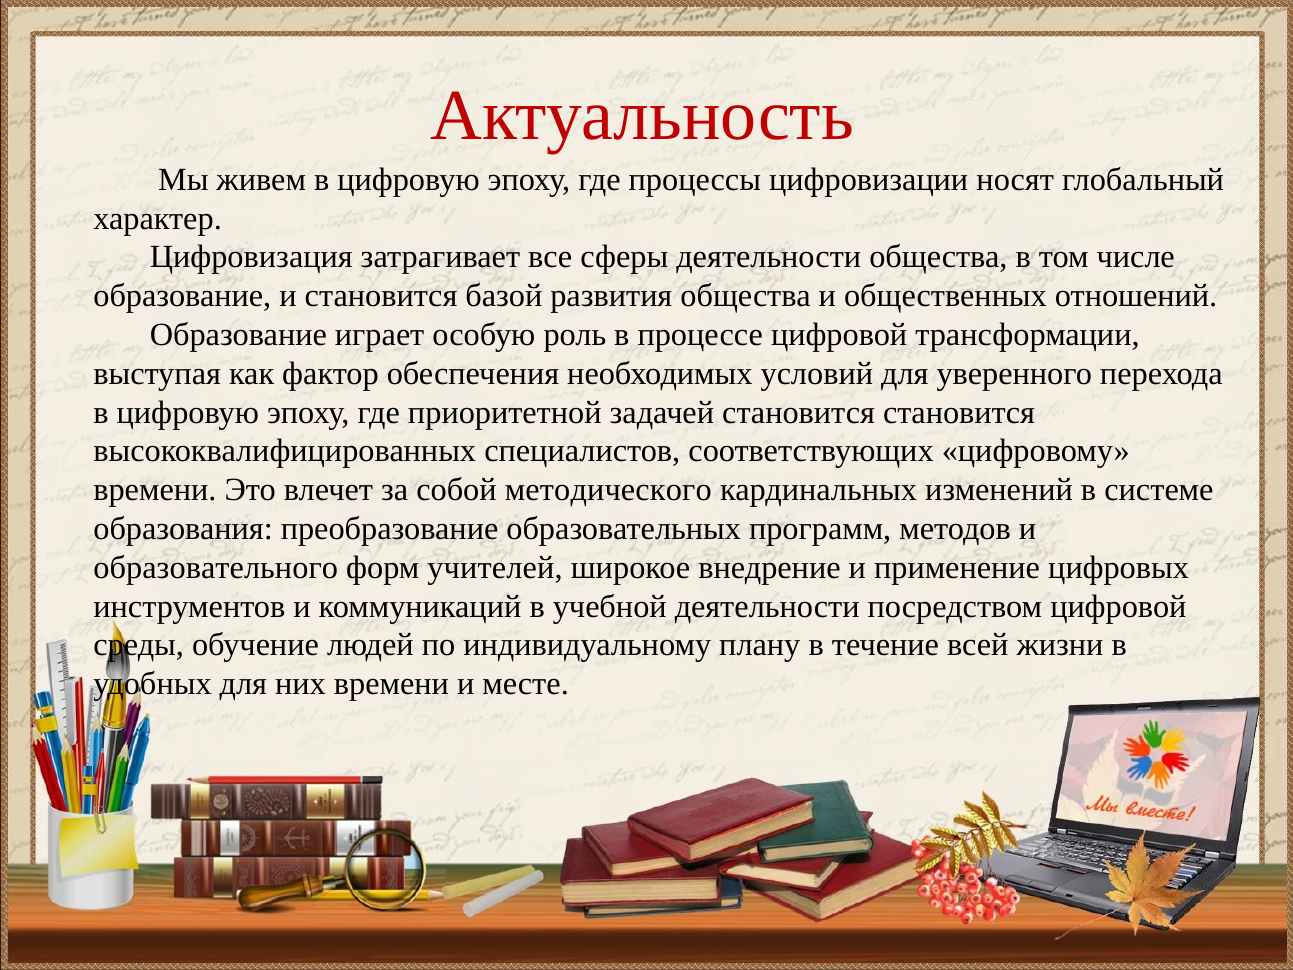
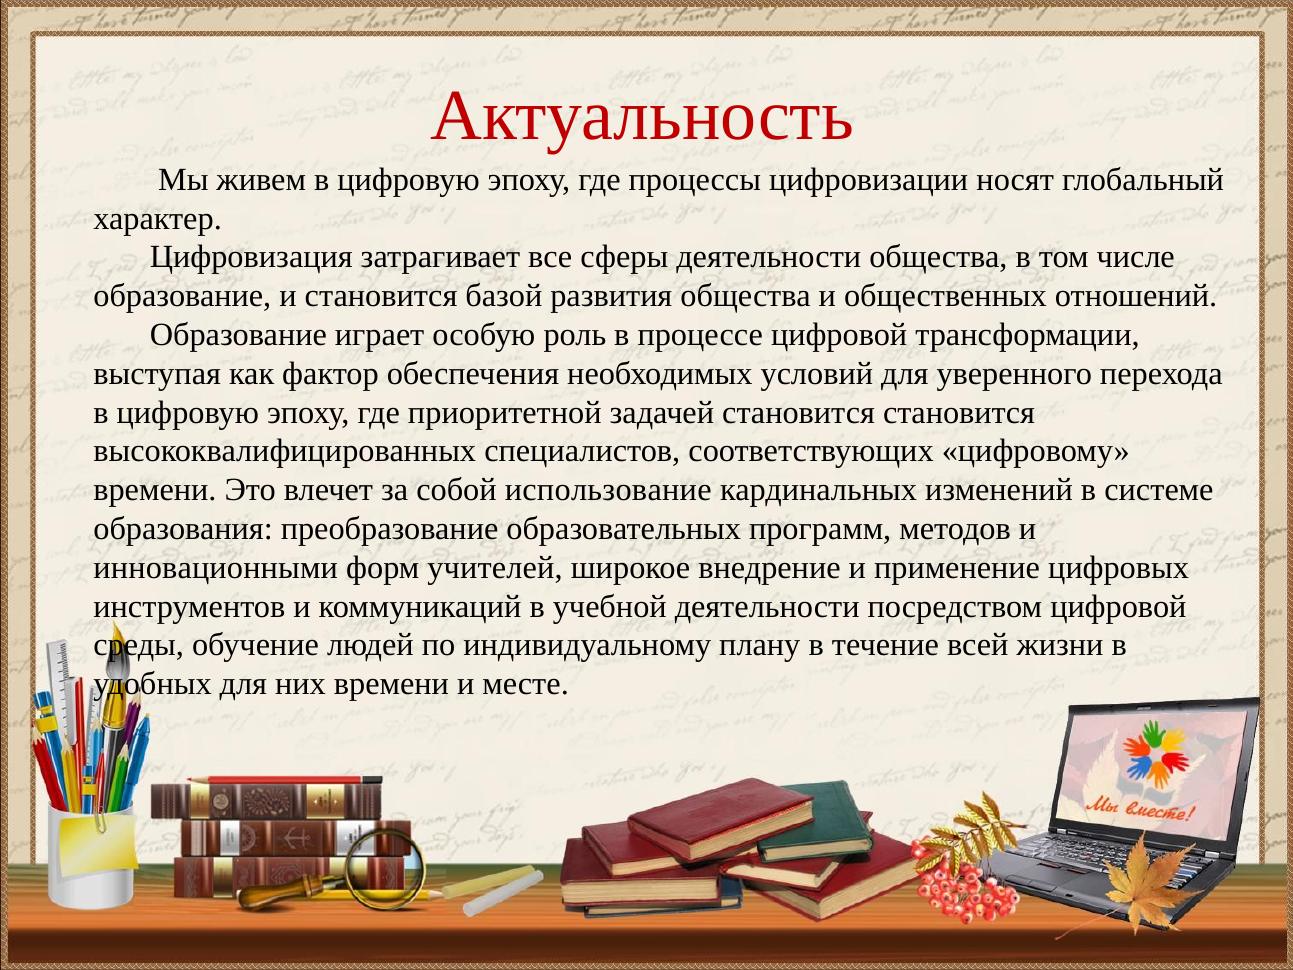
методического: методического -> использование
образовательного: образовательного -> инновационными
